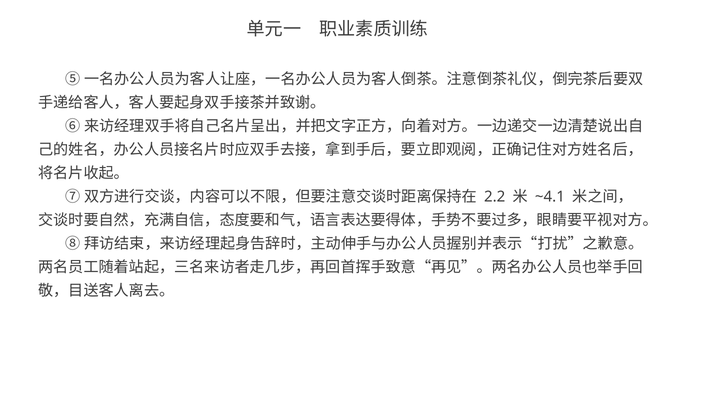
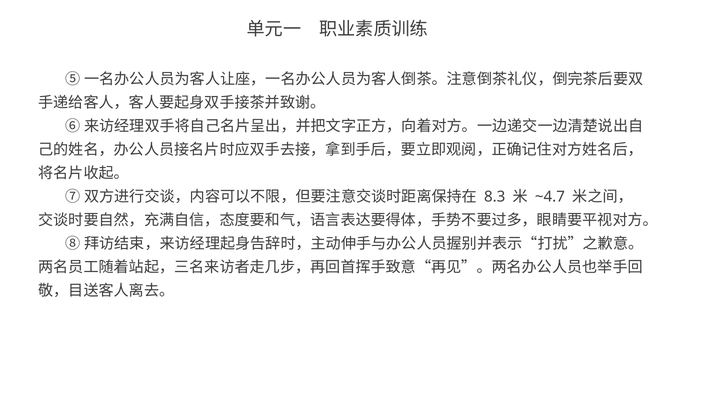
2.2: 2.2 -> 8.3
~4.1: ~4.1 -> ~4.7
